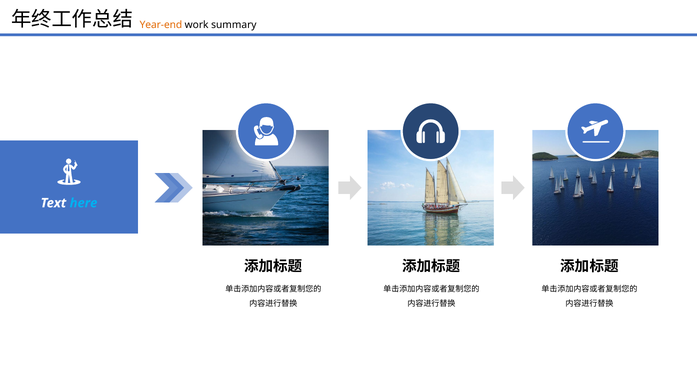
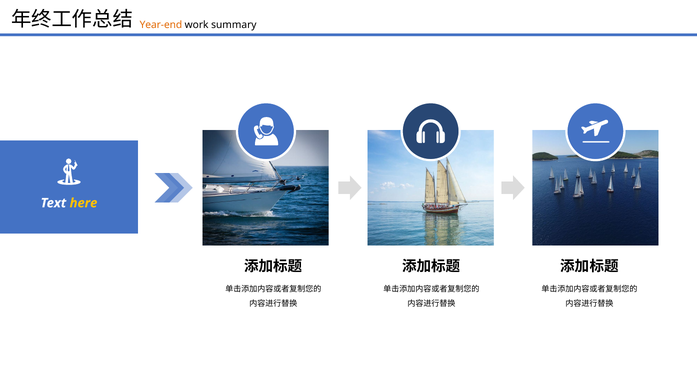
here colour: light blue -> yellow
